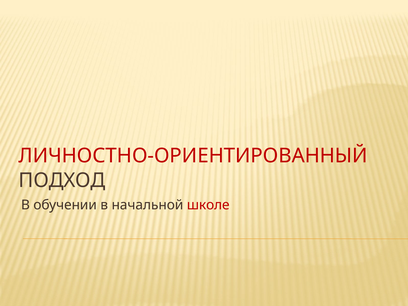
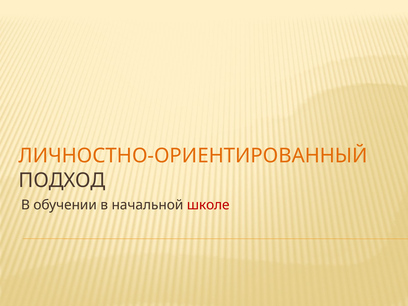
ЛИЧНОСТНО-ОРИЕНТИРОВАННЫЙ colour: red -> orange
